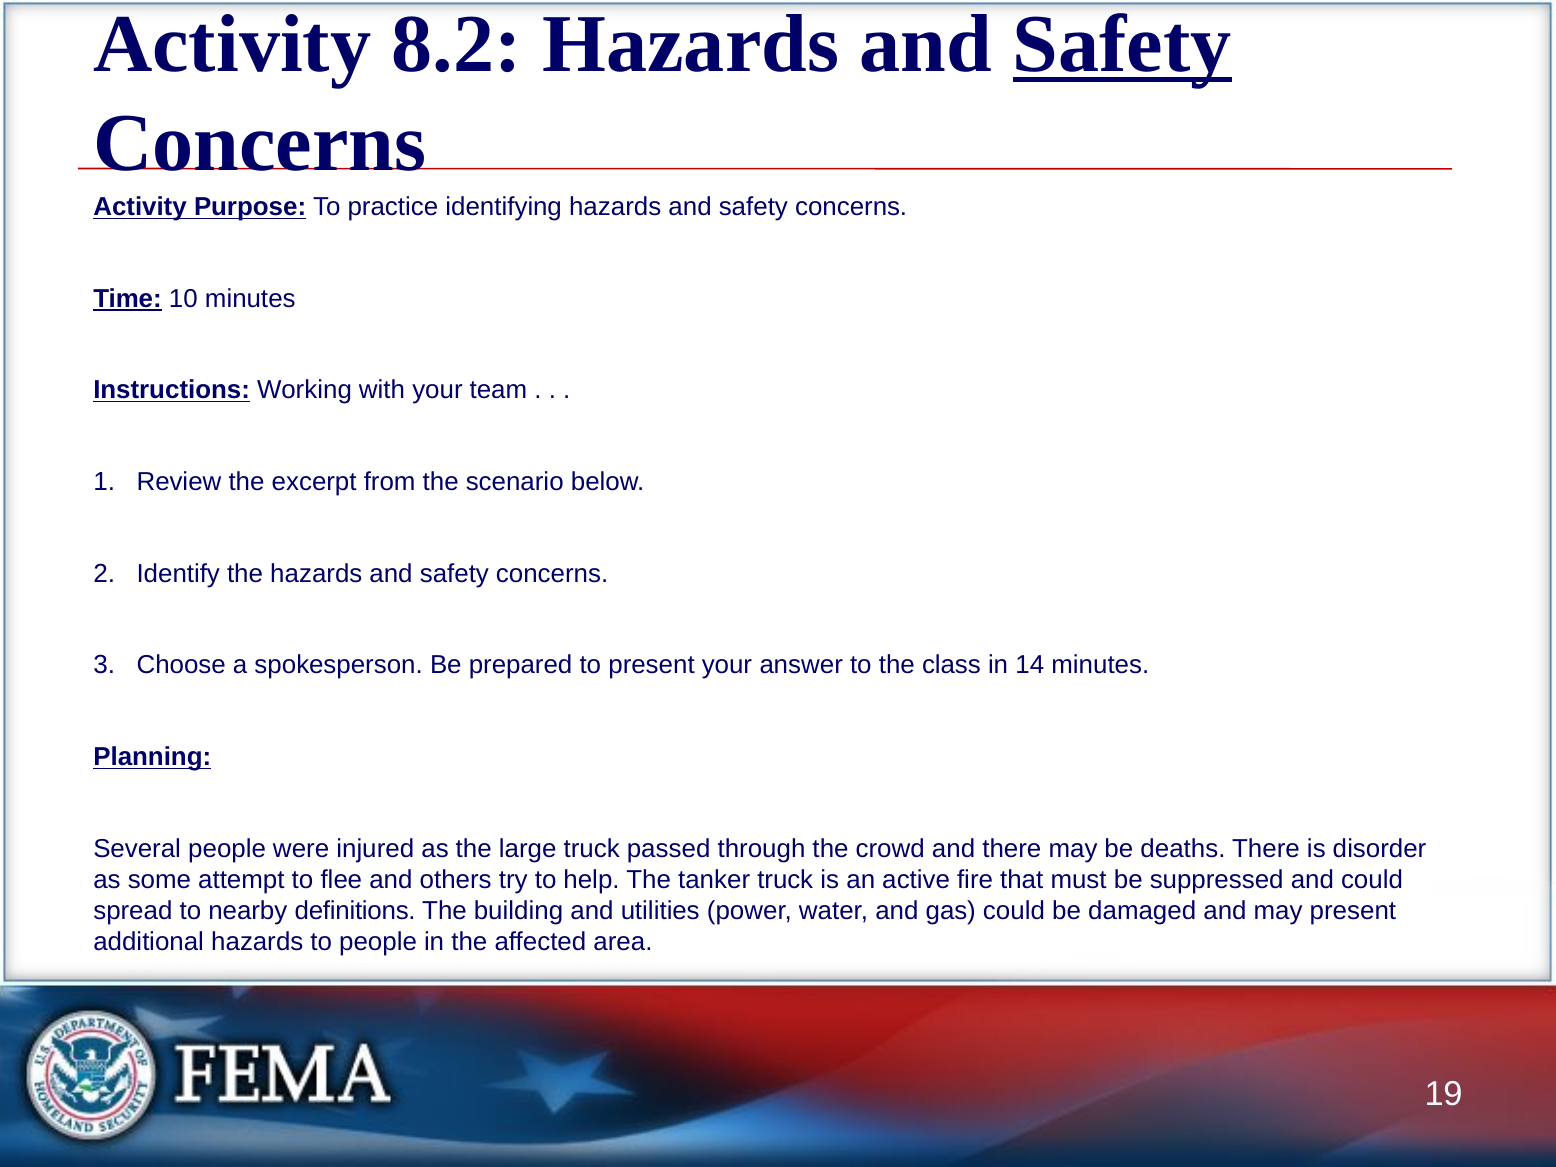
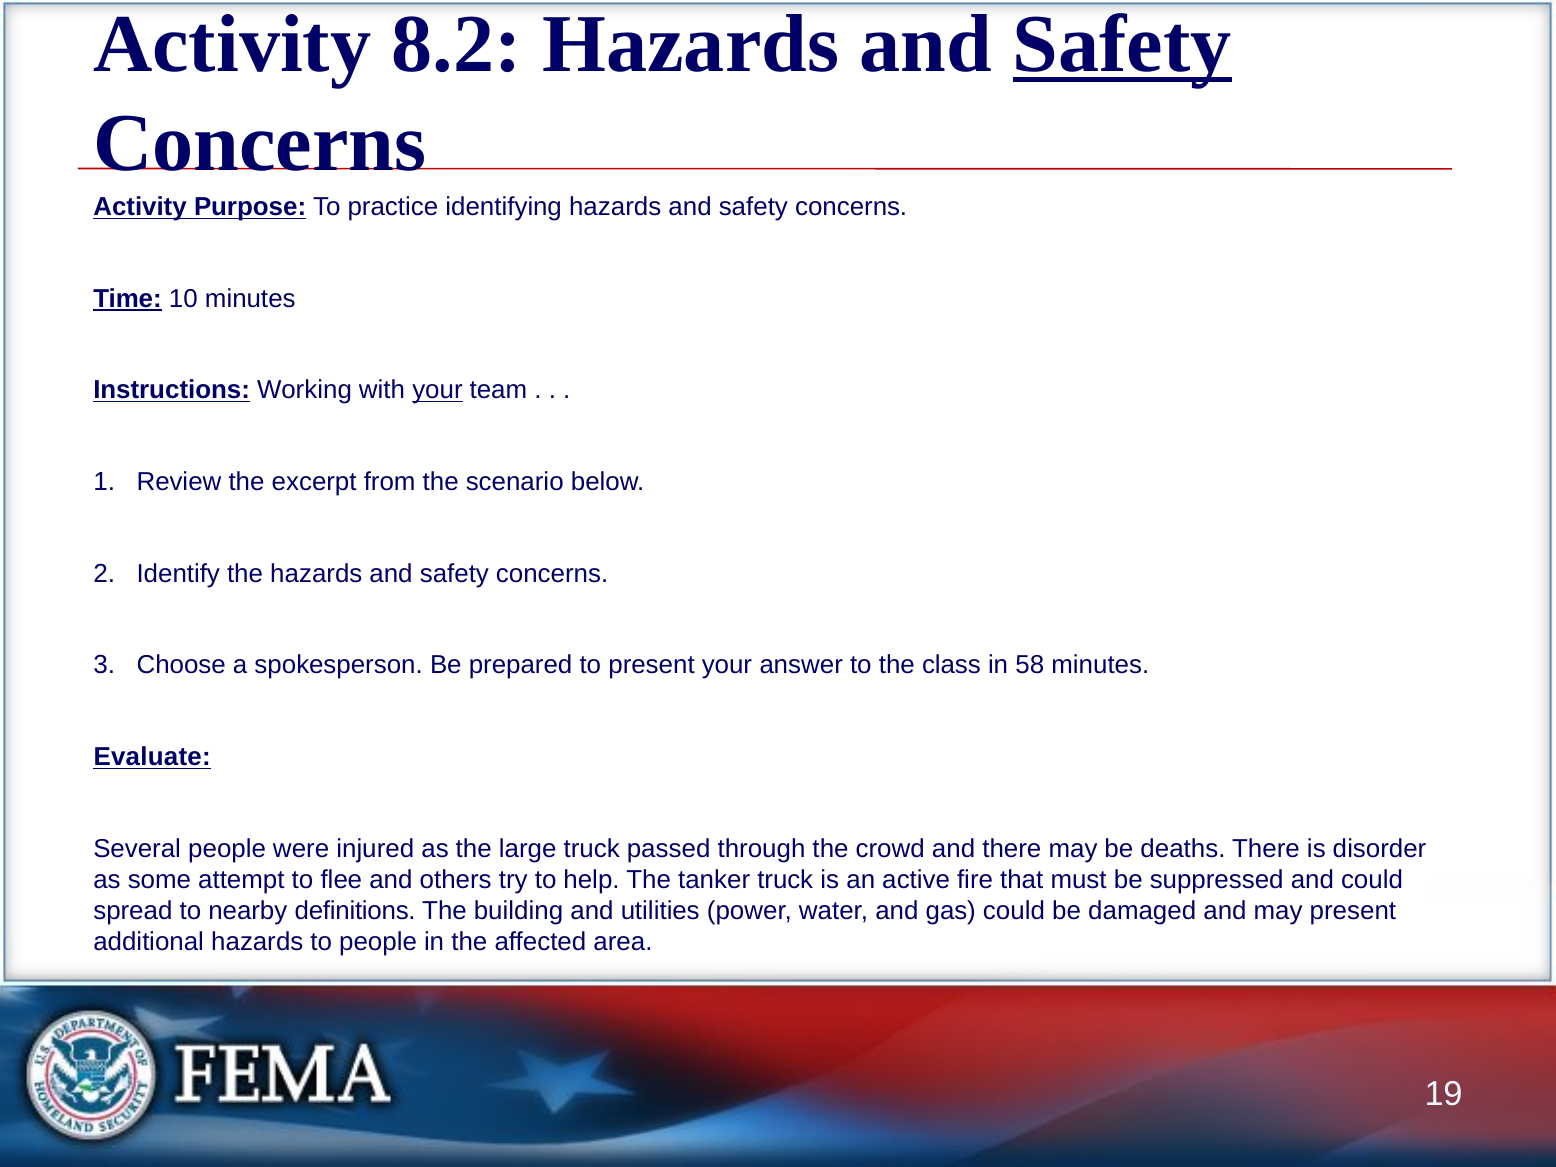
your at (437, 390) underline: none -> present
14: 14 -> 58
Planning: Planning -> Evaluate
